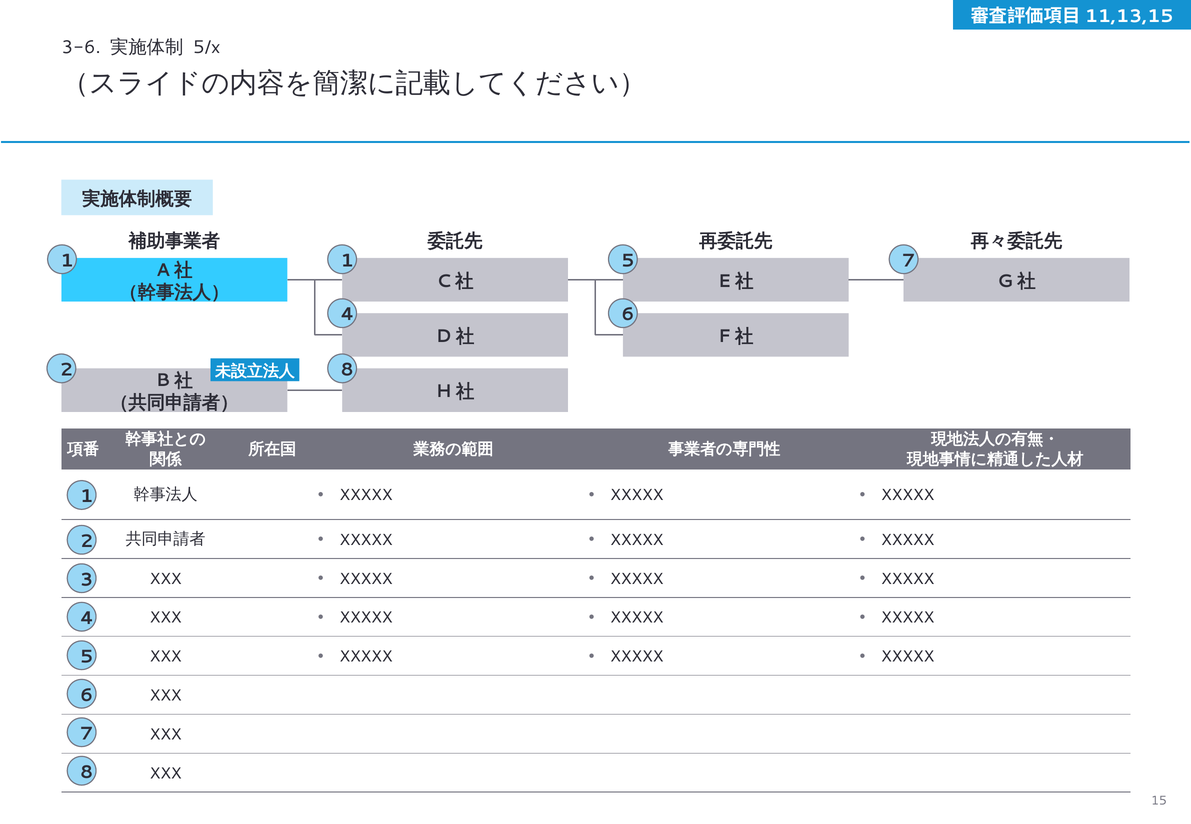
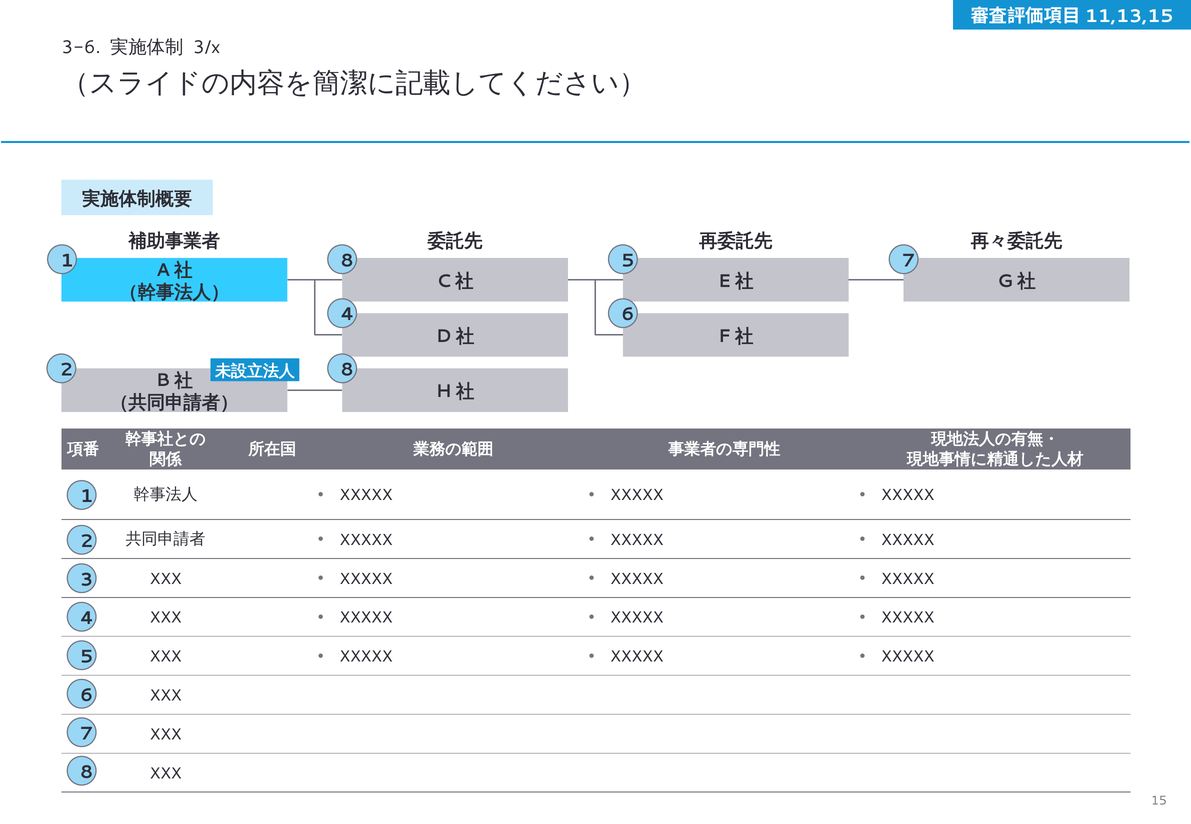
5/x: 5/x -> 3/x
1 1: 1 -> 8
